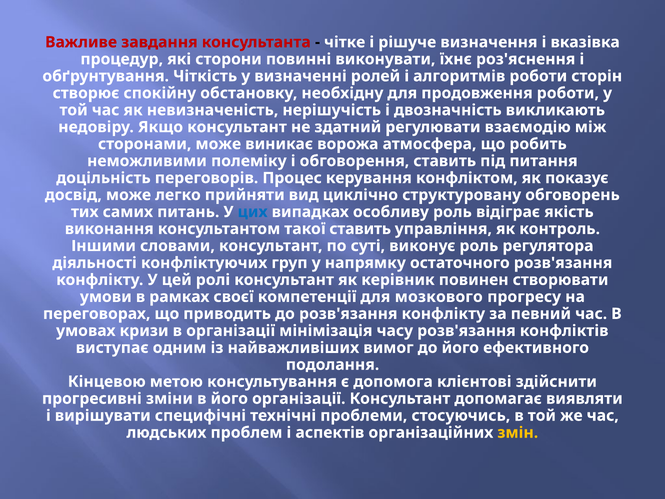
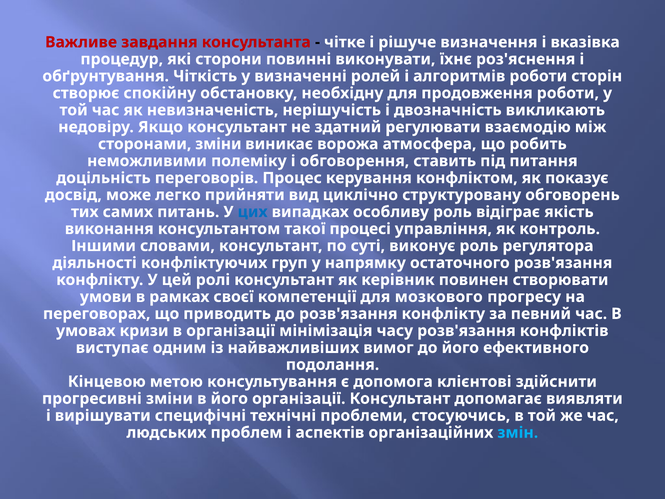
сторонами може: може -> зміни
такої ставить: ставить -> процесі
змін colour: yellow -> light blue
